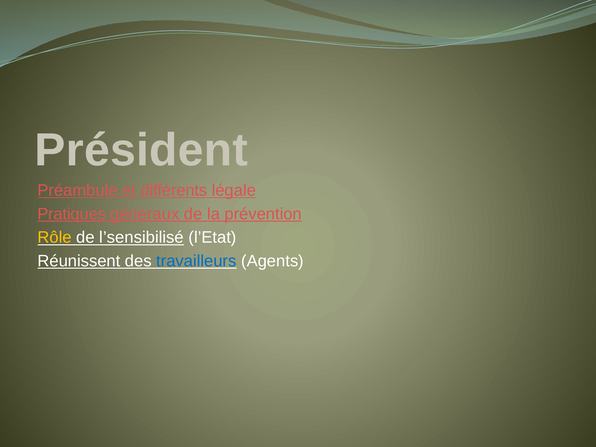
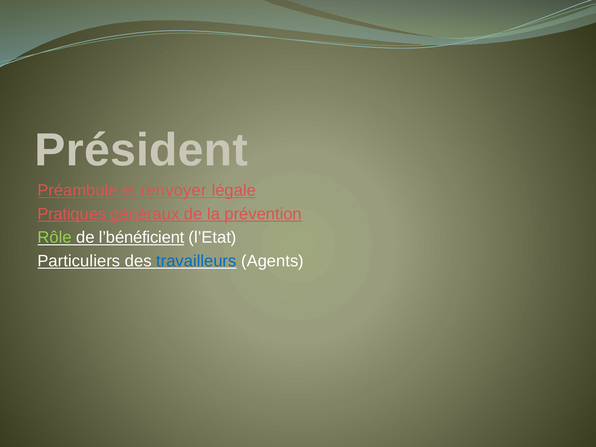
différents: différents -> renvoyer
Rôle colour: yellow -> light green
l’sensibilisé: l’sensibilisé -> l’bénéficient
Réunissent: Réunissent -> Particuliers
